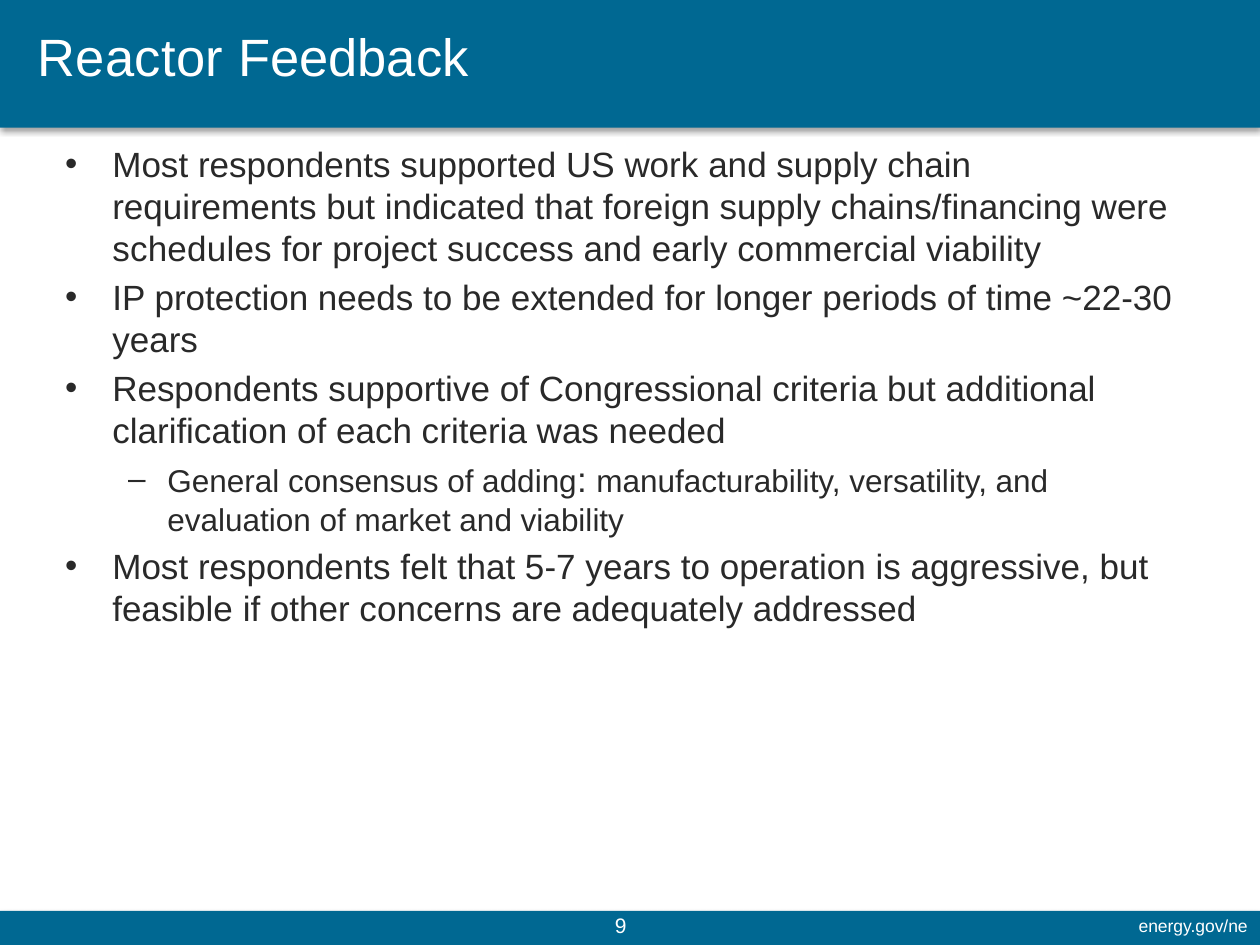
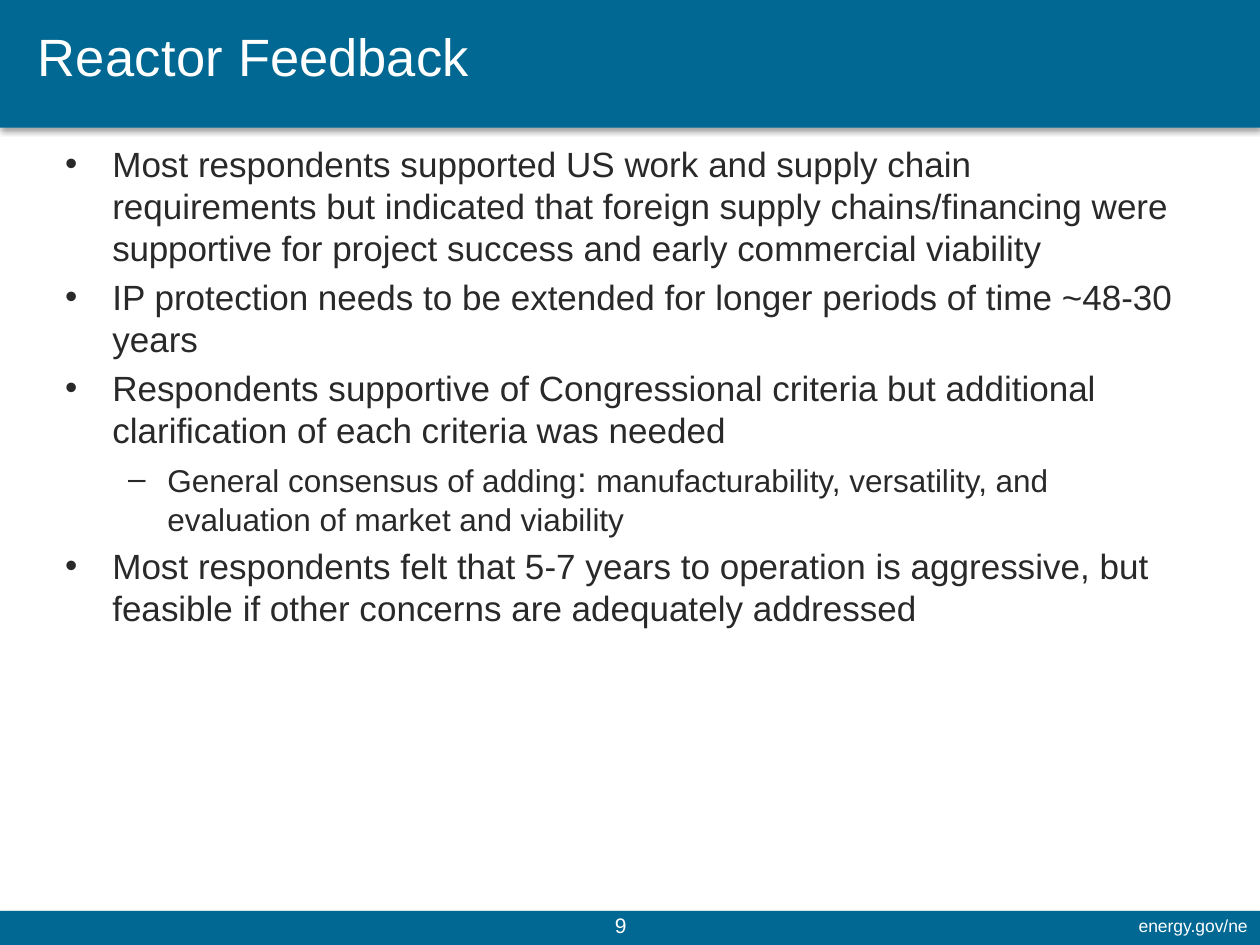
schedules at (192, 250): schedules -> supportive
~22-30: ~22-30 -> ~48-30
